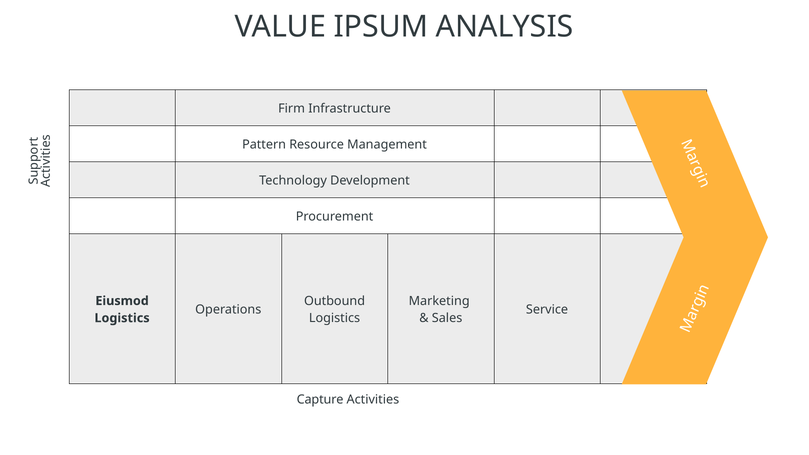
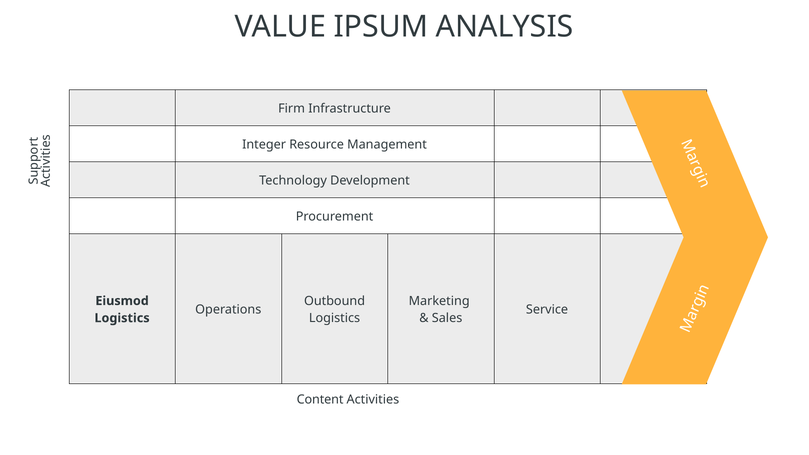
Pattern: Pattern -> Integer
Capture: Capture -> Content
